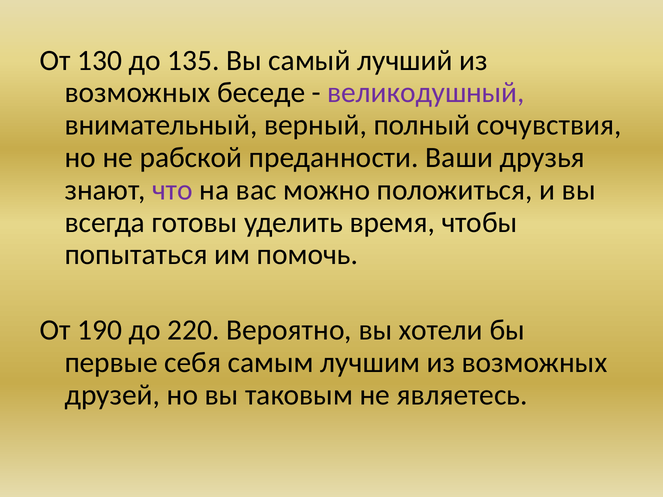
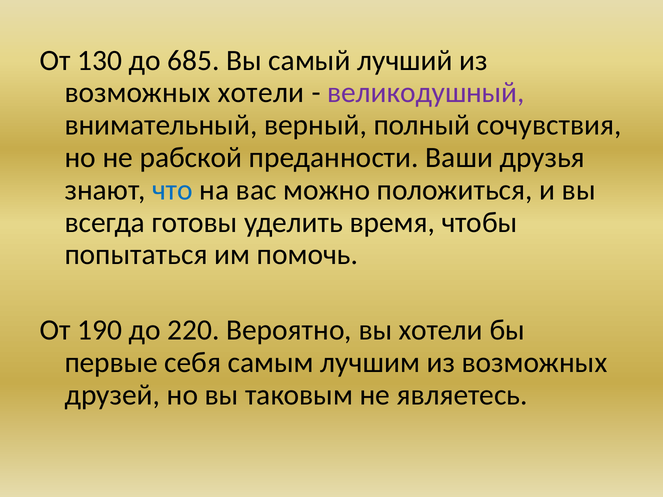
135: 135 -> 685
возможных беседе: беседе -> хотели
что colour: purple -> blue
